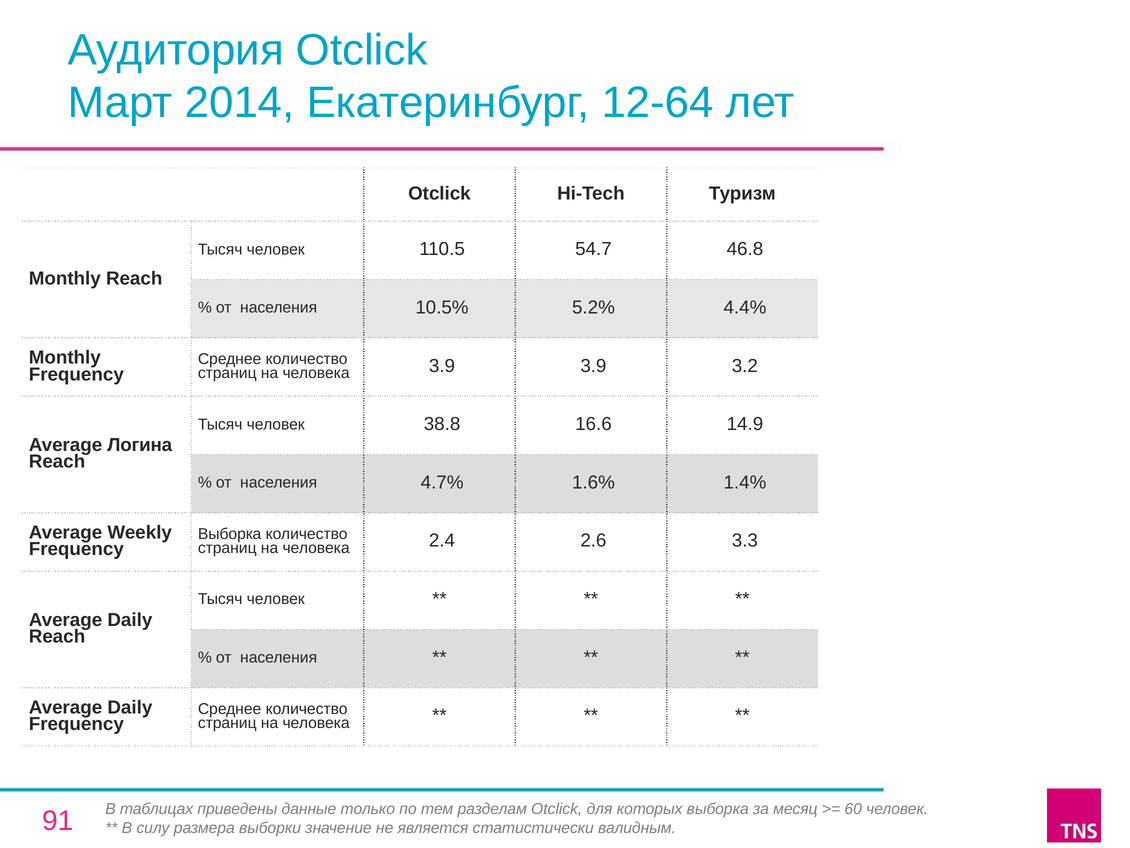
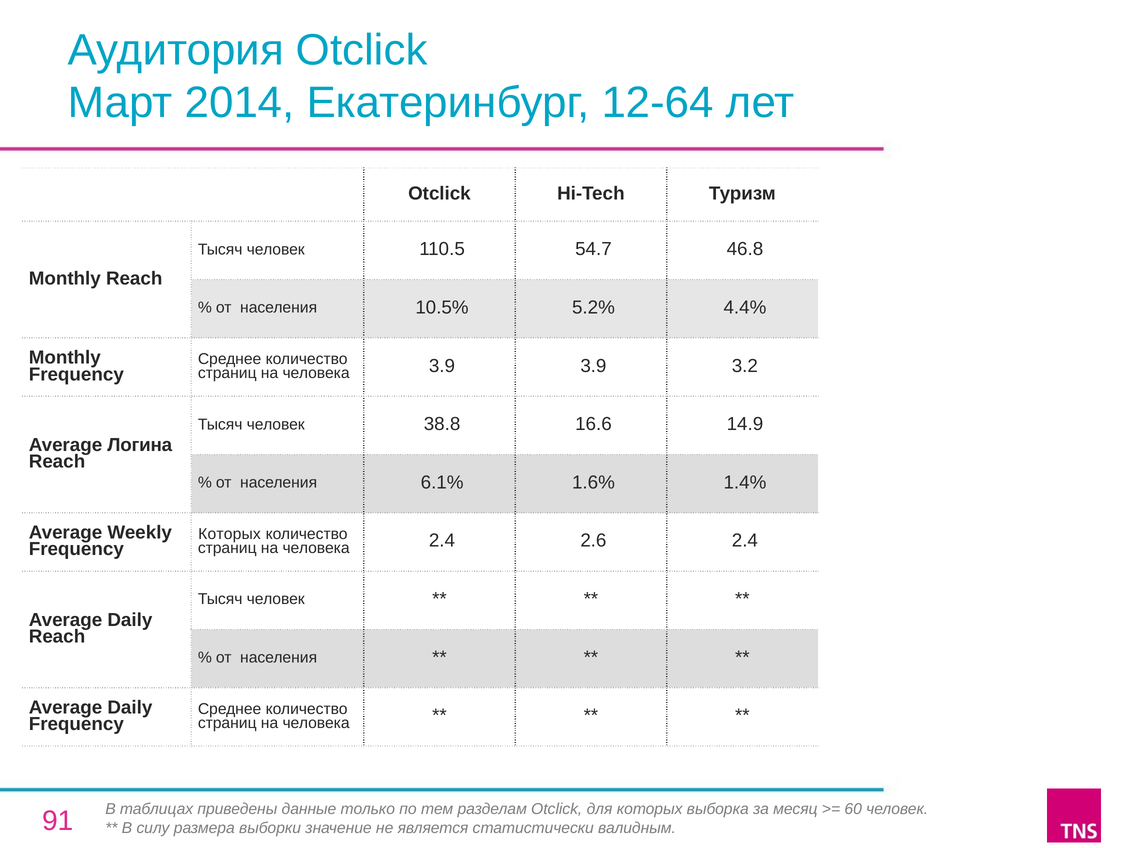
4.7%: 4.7% -> 6.1%
Выборка at (230, 534): Выборка -> Которых
2.6 3.3: 3.3 -> 2.4
